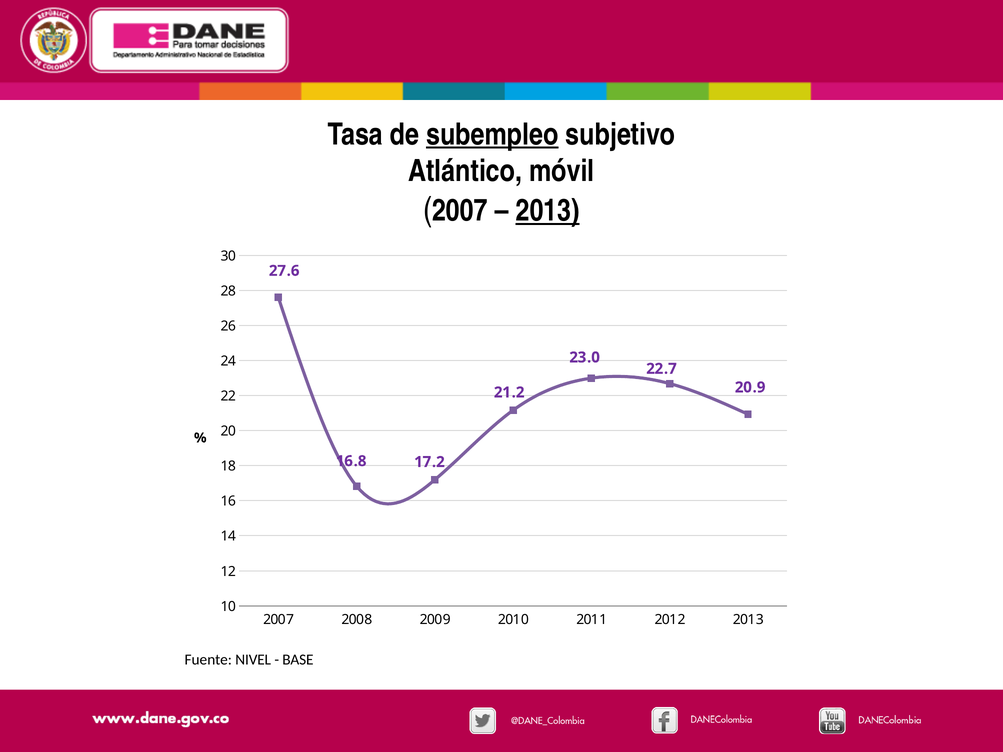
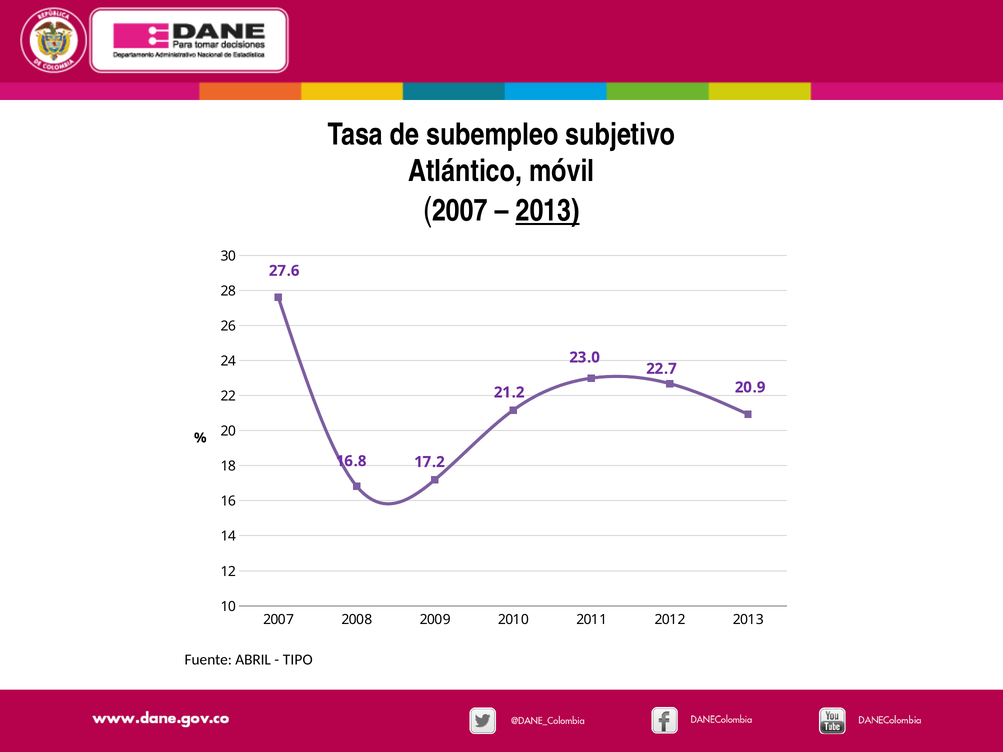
subempleo underline: present -> none
NIVEL: NIVEL -> ABRIL
BASE: BASE -> TIPO
